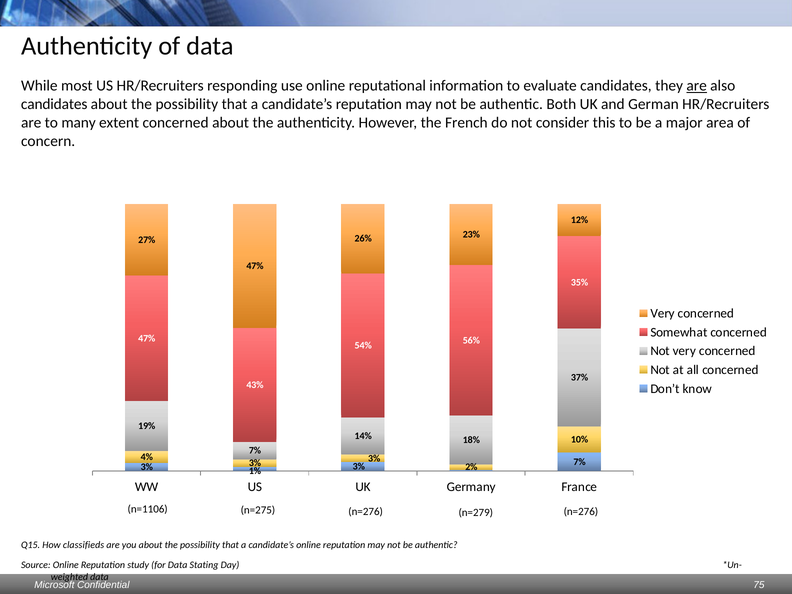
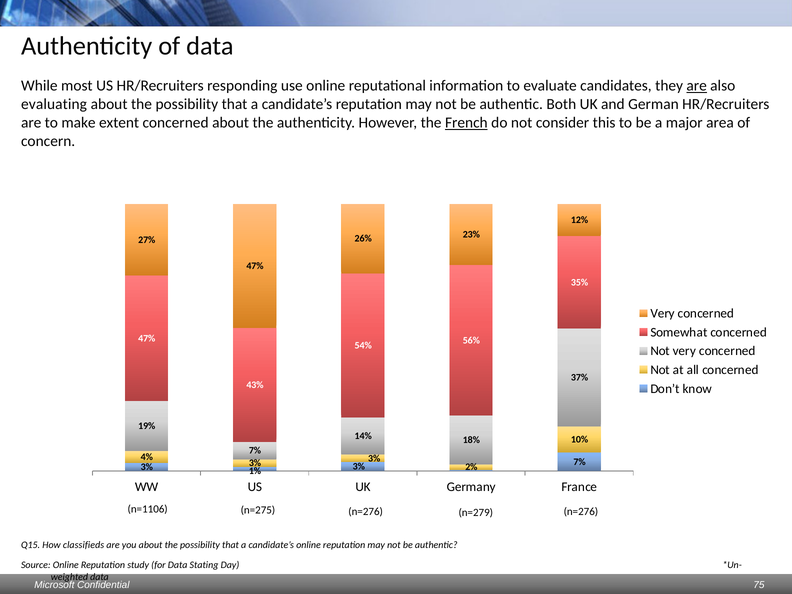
candidates at (54, 104): candidates -> evaluating
many: many -> make
French underline: none -> present
